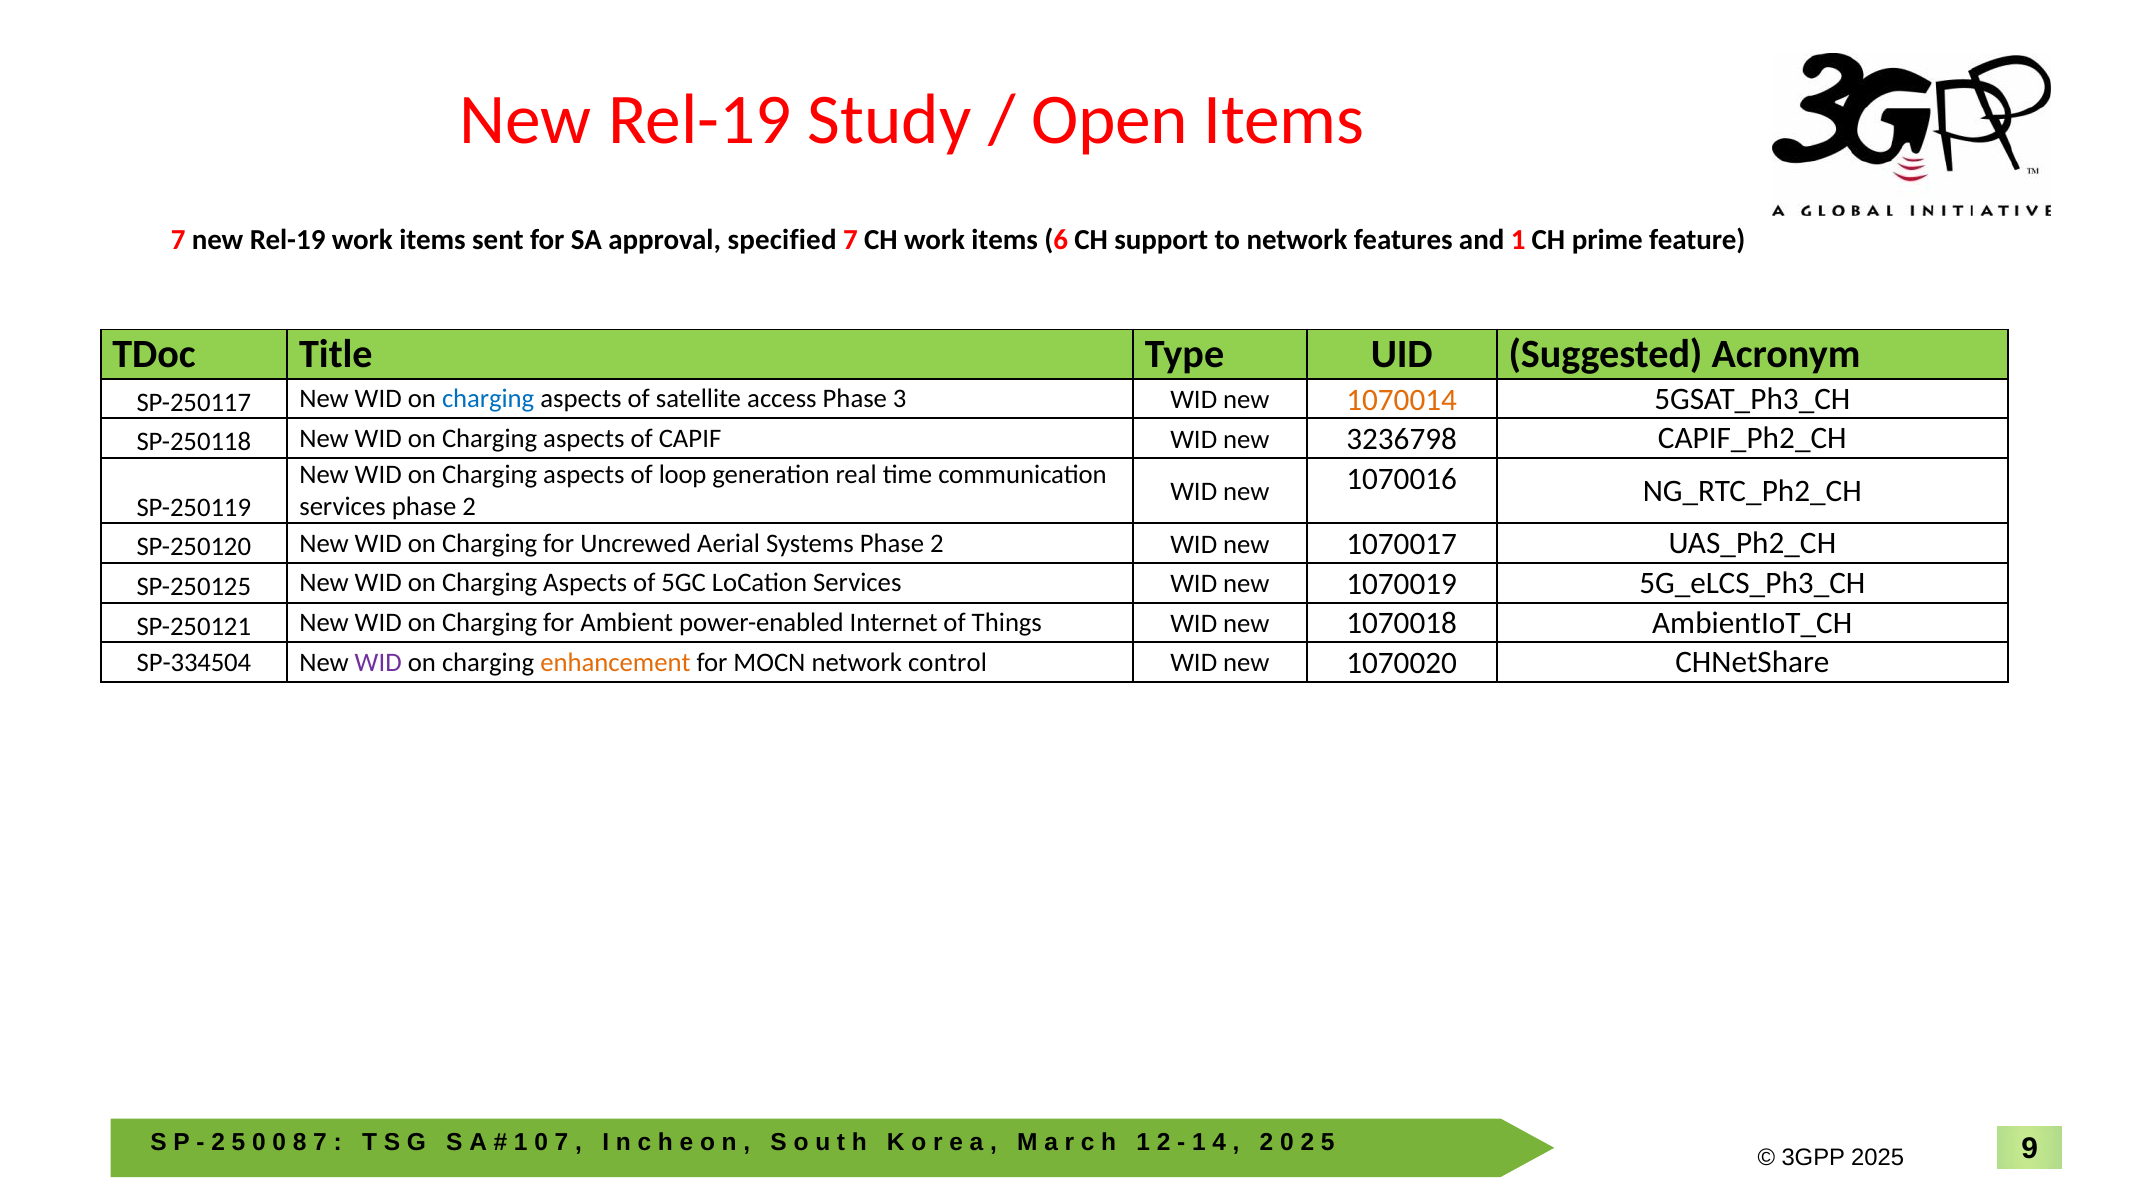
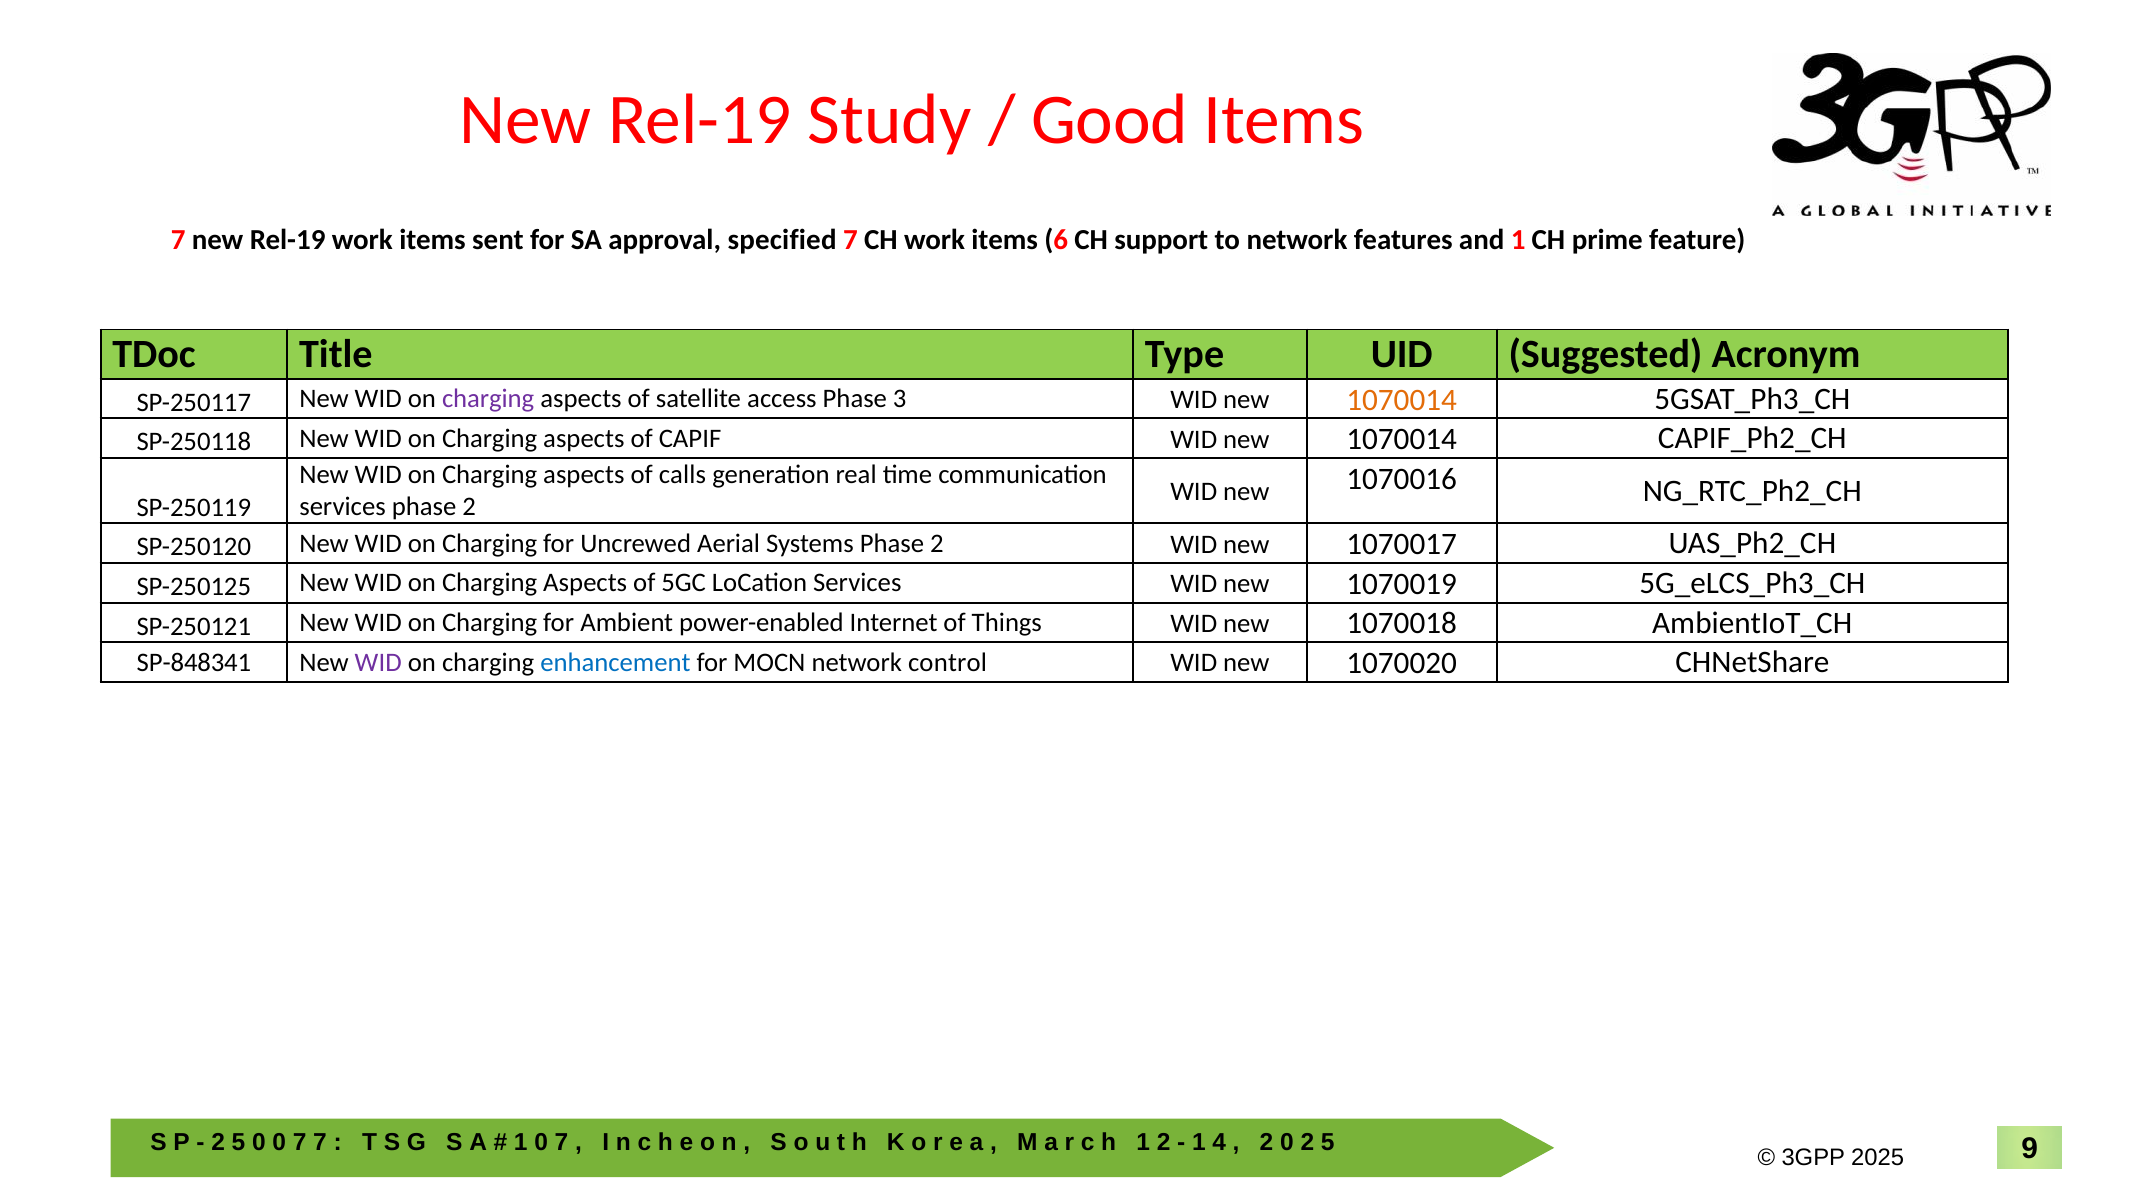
Open: Open -> Good
charging at (488, 399) colour: blue -> purple
CAPIF WID new 3236798: 3236798 -> 1070014
loop: loop -> calls
SP-334504: SP-334504 -> SP-848341
enhancement colour: orange -> blue
8 at (300, 1143): 8 -> 7
